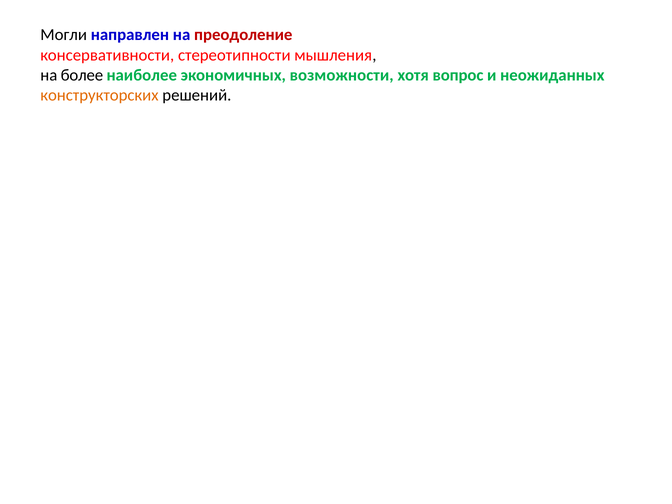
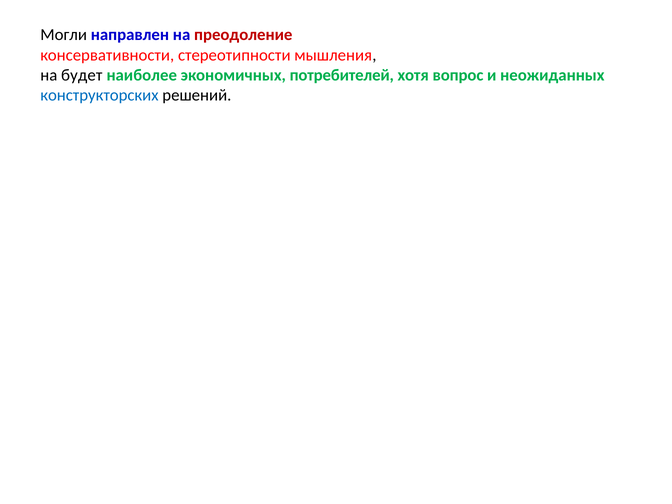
более: более -> будет
возможности: возможности -> потребителей
конструкторских colour: orange -> blue
